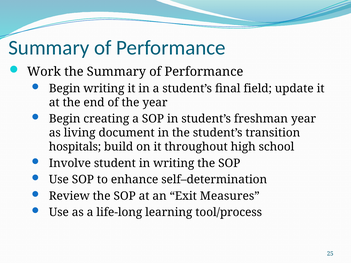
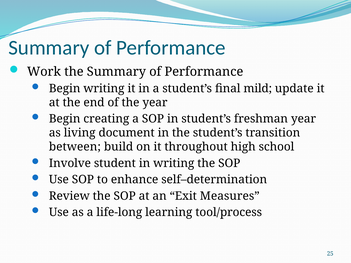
field: field -> mild
hospitals: hospitals -> between
